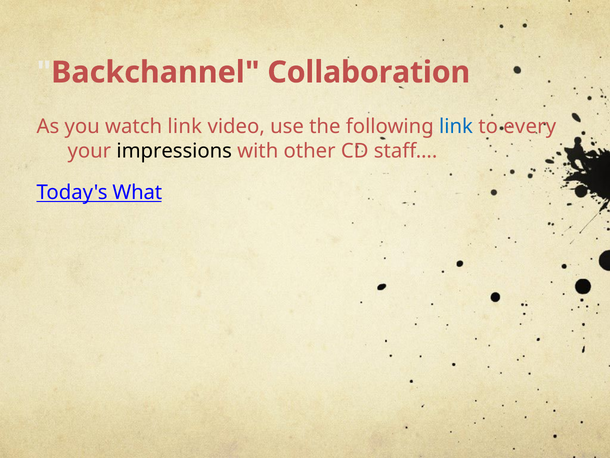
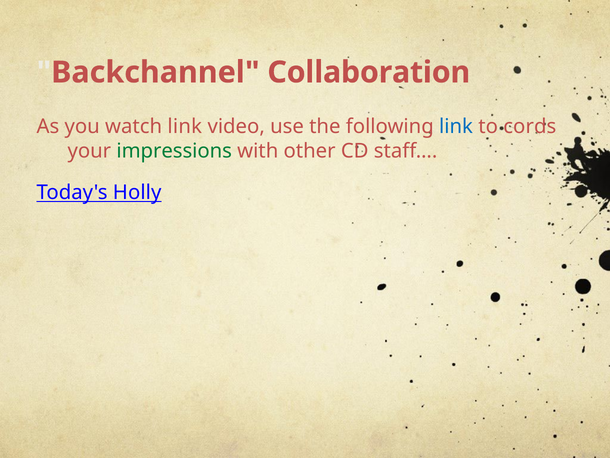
every: every -> cords
impressions colour: black -> green
What: What -> Holly
